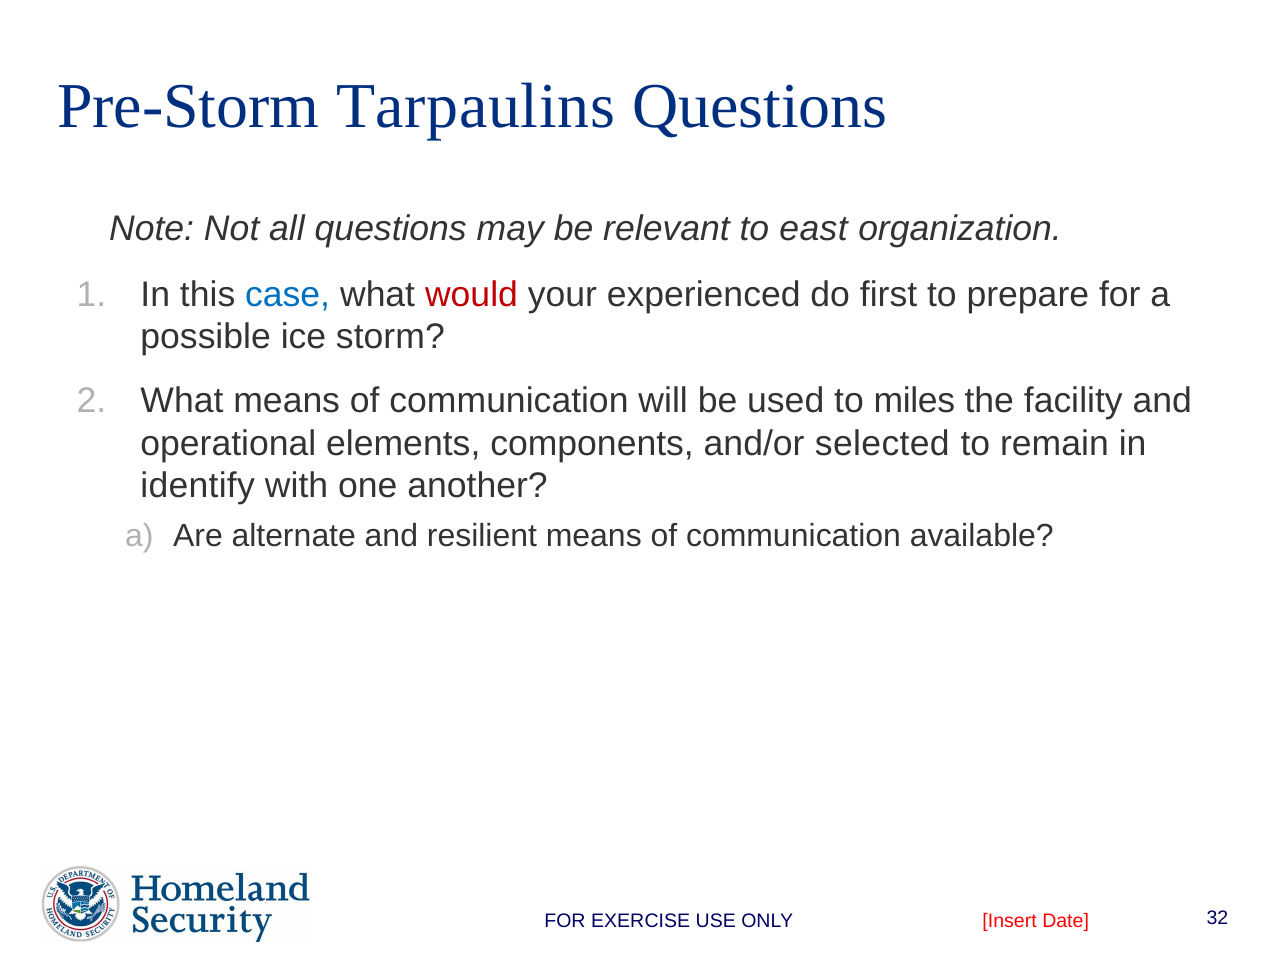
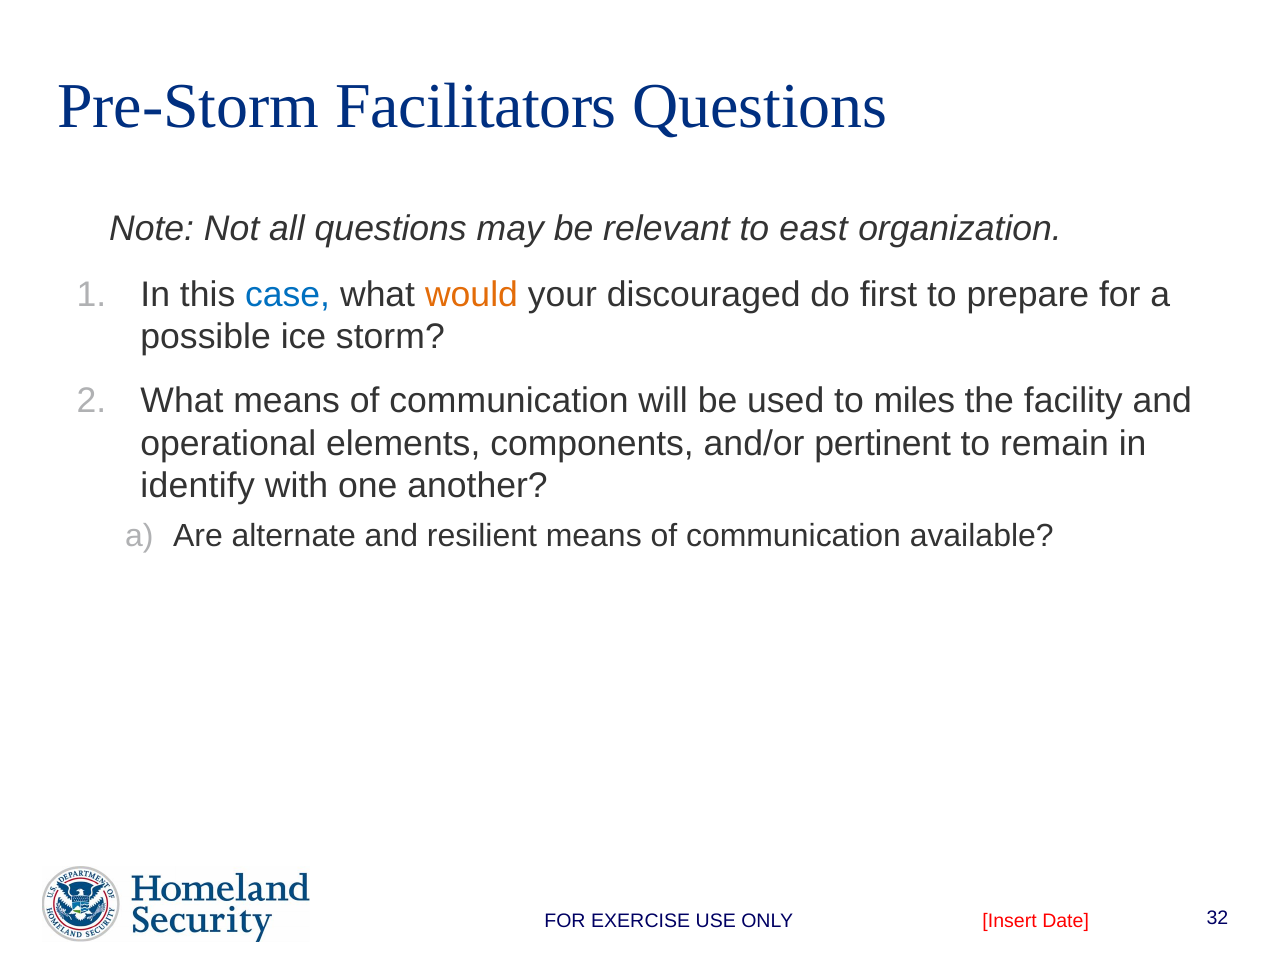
Tarpaulins: Tarpaulins -> Facilitators
would colour: red -> orange
experienced: experienced -> discouraged
selected: selected -> pertinent
